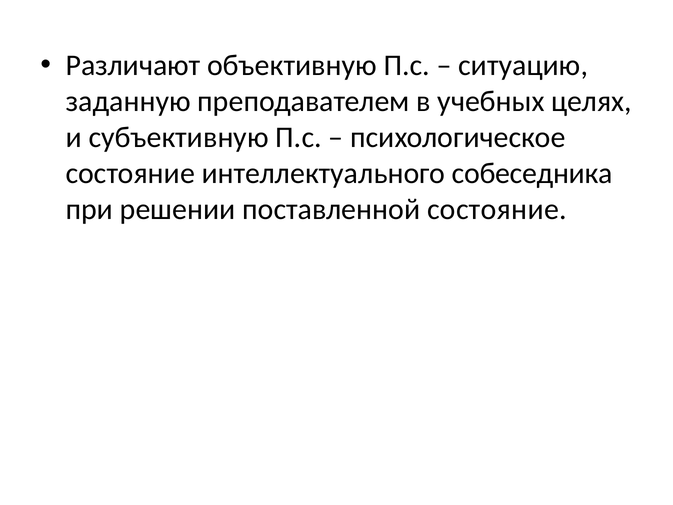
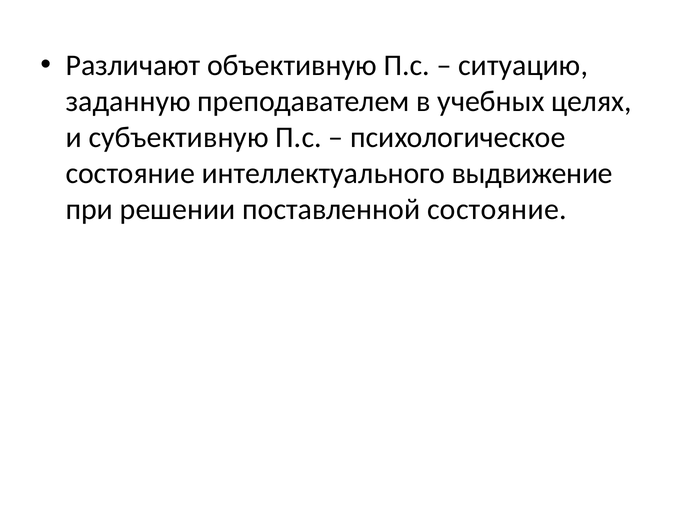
собеседника: собеседника -> выдвижение
